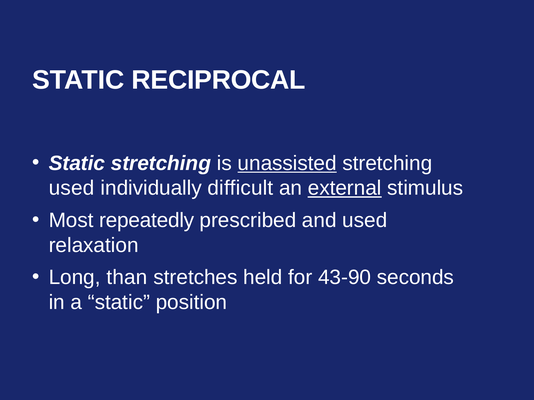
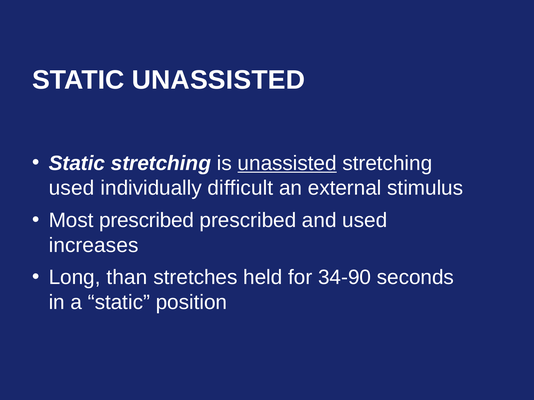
STATIC RECIPROCAL: RECIPROCAL -> UNASSISTED
external underline: present -> none
Most repeatedly: repeatedly -> prescribed
relaxation: relaxation -> increases
43-90: 43-90 -> 34-90
